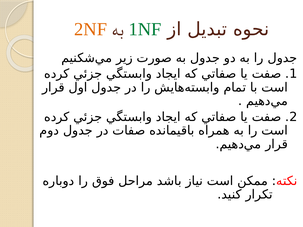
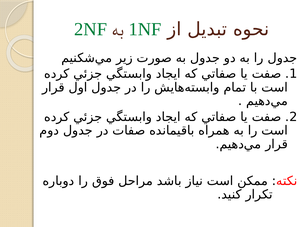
2NF colour: orange -> green
